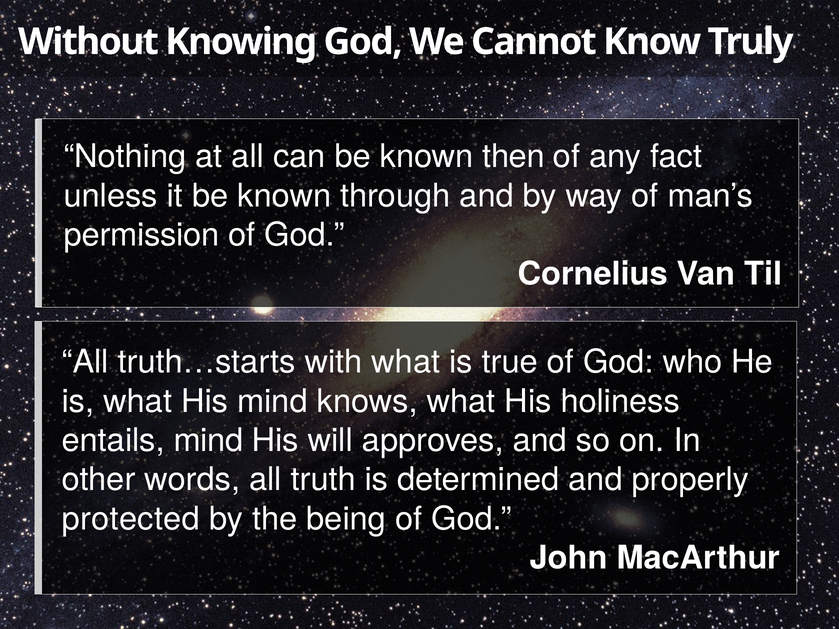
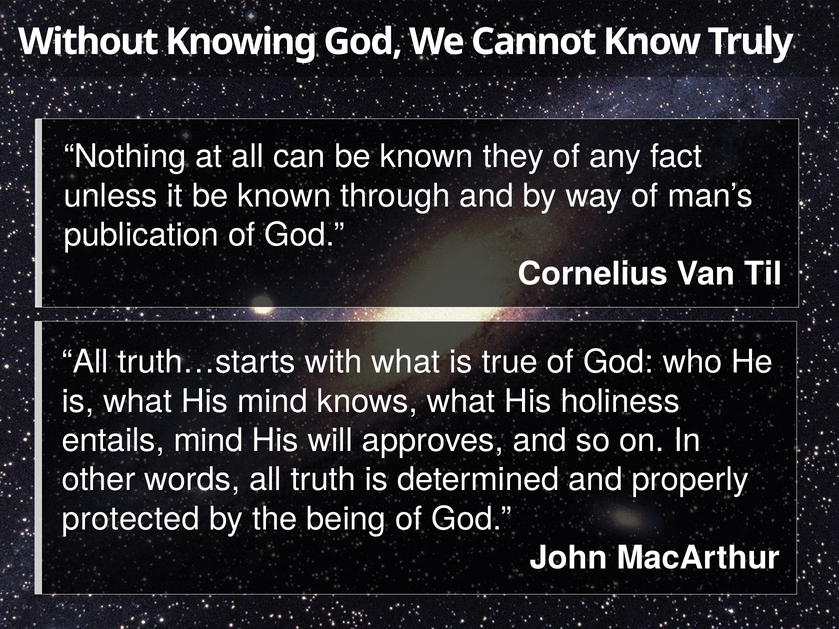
then: then -> they
permission: permission -> publication
